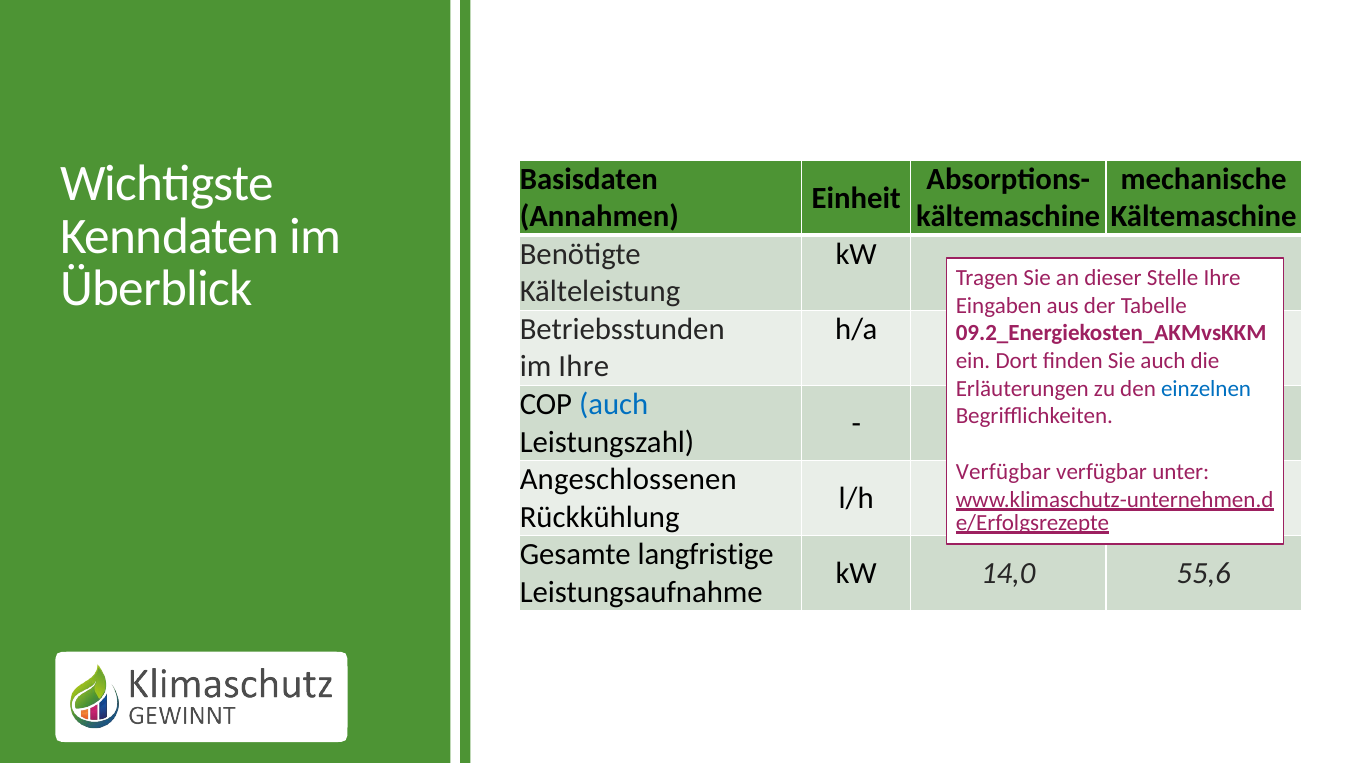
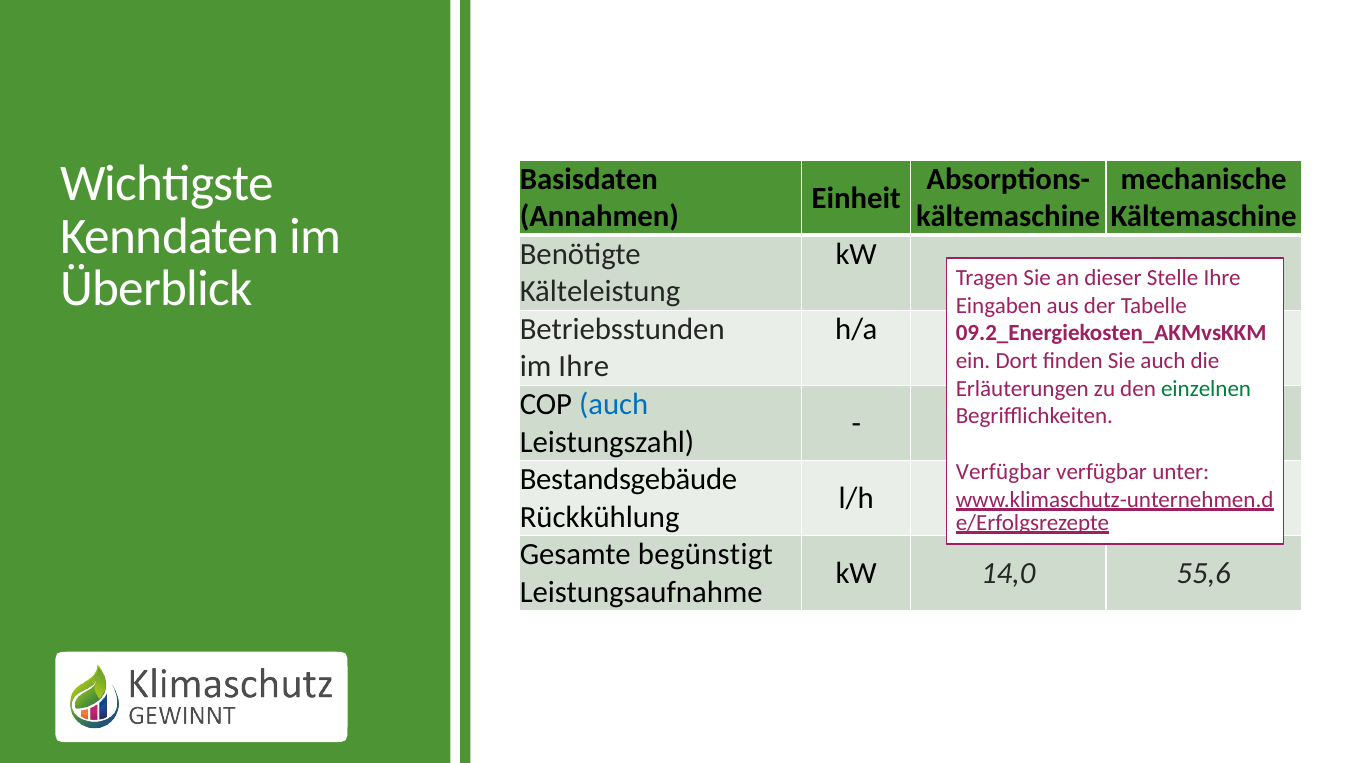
einzelnen colour: blue -> green
Angeschlossenen: Angeschlossenen -> Bestandsgebäude
langfristige: langfristige -> begünstigt
